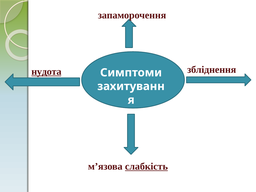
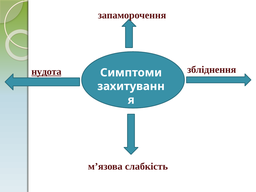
слабкість underline: present -> none
